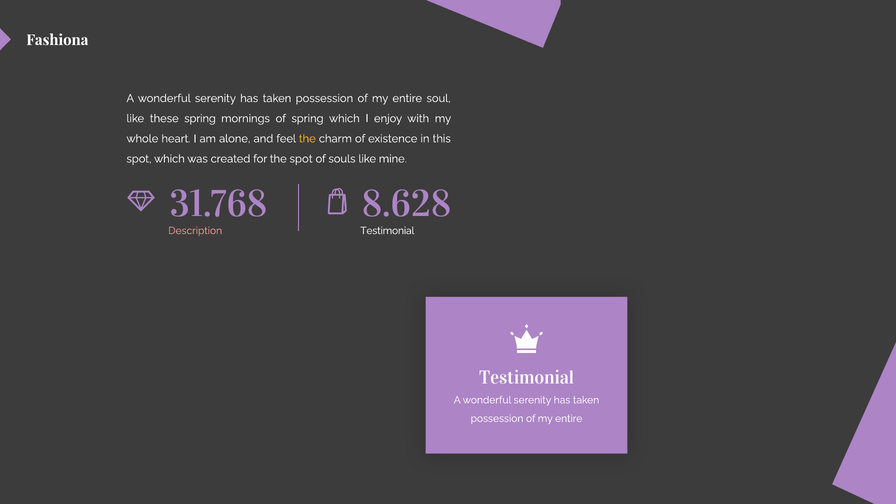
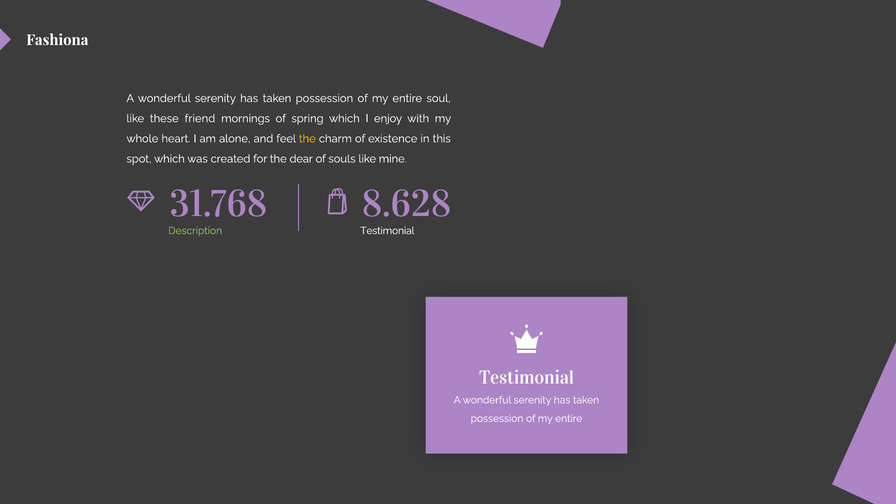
these spring: spring -> friend
the spot: spot -> dear
Description colour: pink -> light green
